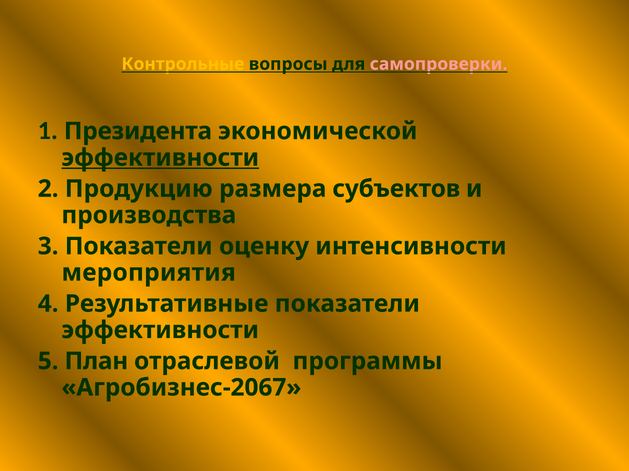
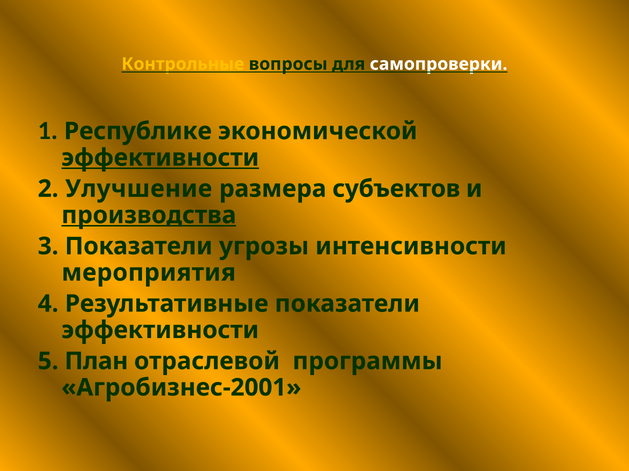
самопроверки colour: pink -> white
Президента: Президента -> Республике
Продукцию: Продукцию -> Улучшение
производства underline: none -> present
оценку: оценку -> угрозы
Агробизнес-2067: Агробизнес-2067 -> Агробизнес-2001
